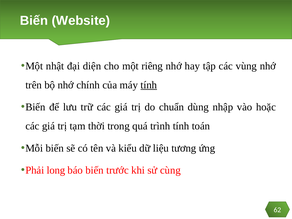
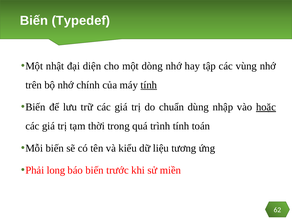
Website: Website -> Typedef
riêng: riêng -> dòng
hoặc underline: none -> present
cùng: cùng -> miền
